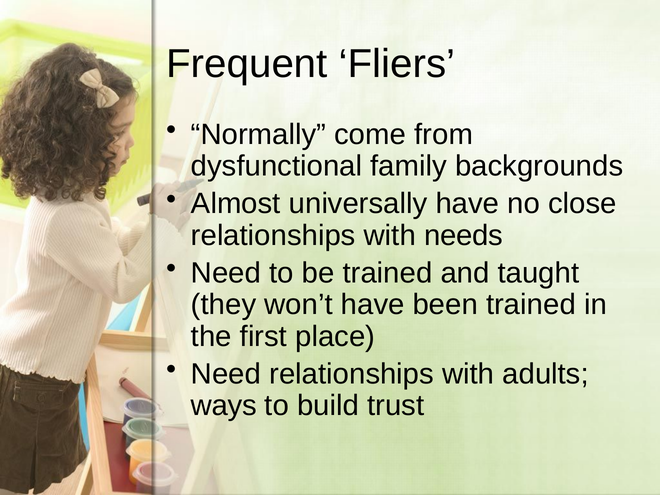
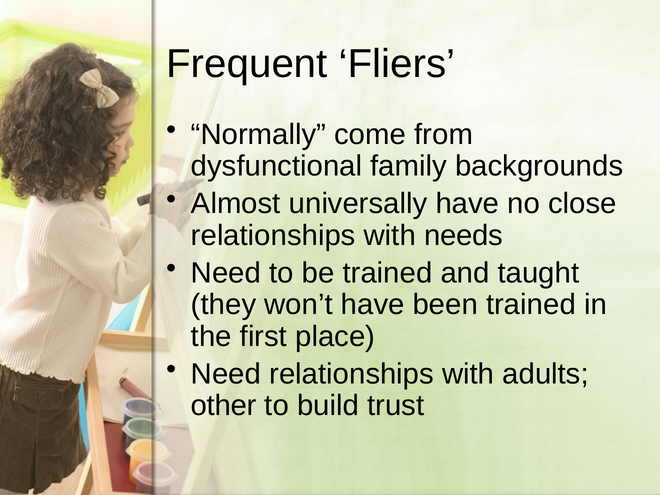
ways: ways -> other
